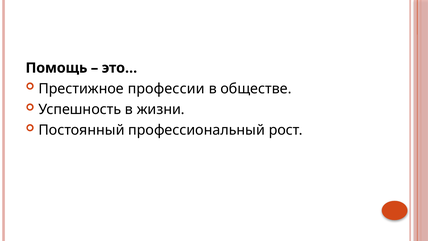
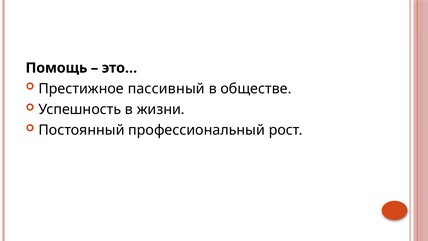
профессии: профессии -> пассивный
